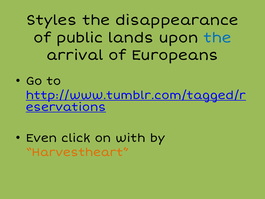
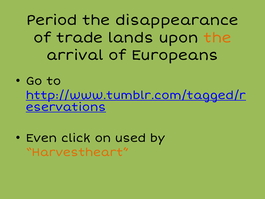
Styles: Styles -> Period
public: public -> trade
the at (217, 38) colour: blue -> orange
with: with -> used
